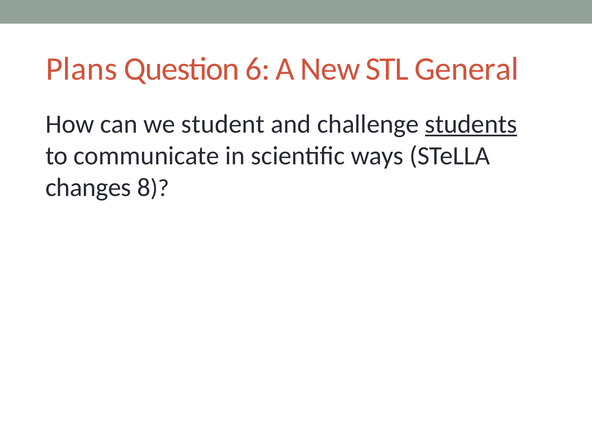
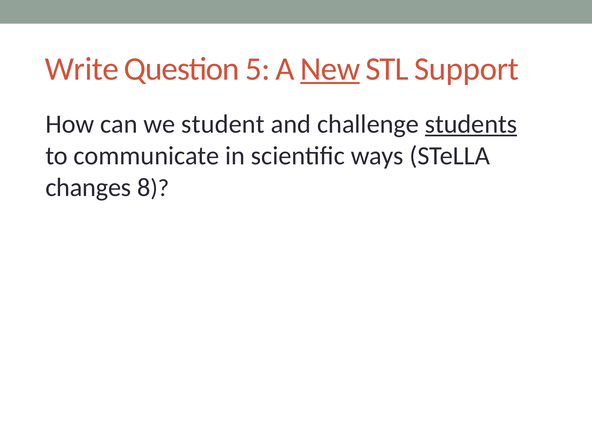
Plans: Plans -> Write
6: 6 -> 5
New underline: none -> present
General: General -> Support
